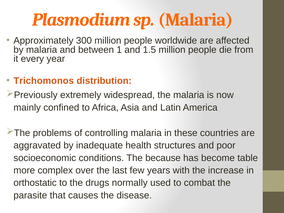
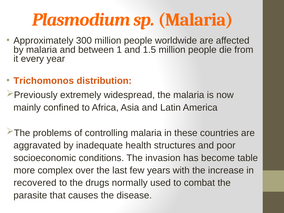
because: because -> invasion
orthostatic: orthostatic -> recovered
